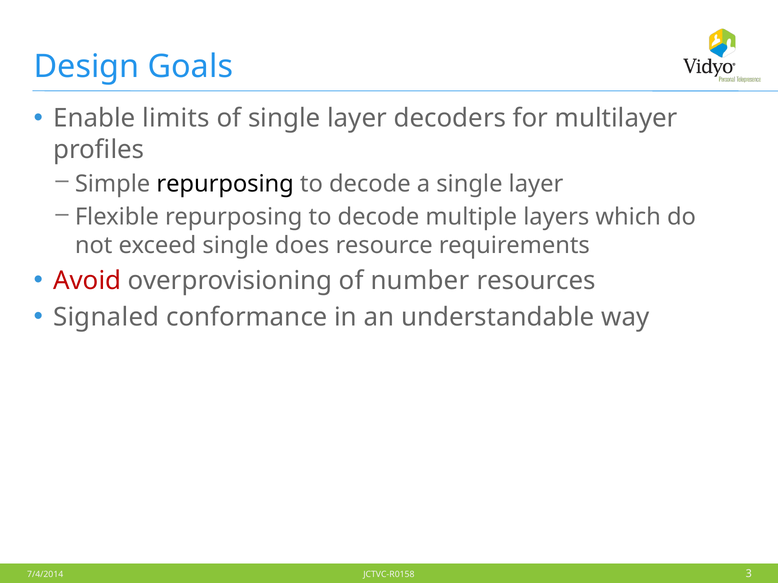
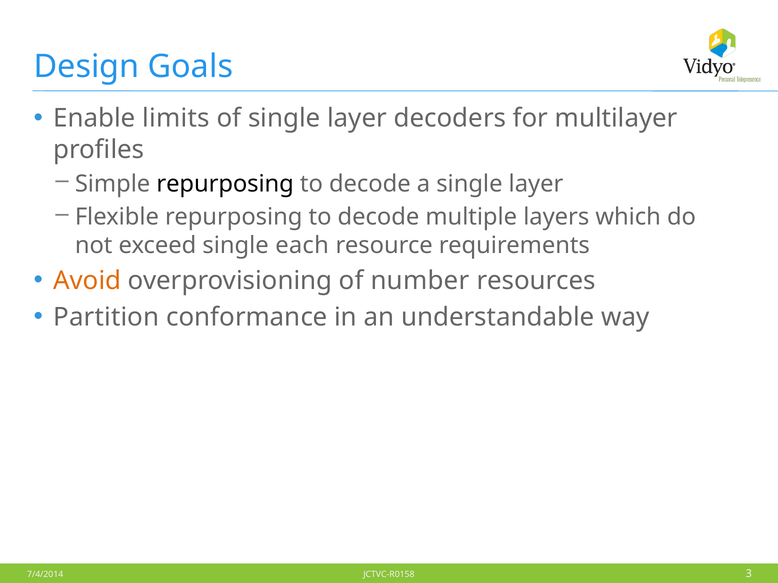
does: does -> each
Avoid colour: red -> orange
Signaled: Signaled -> Partition
